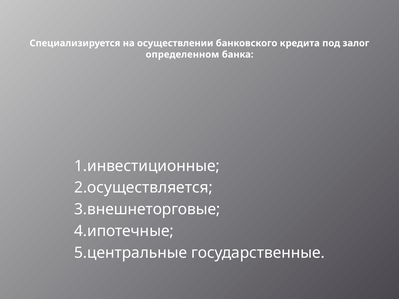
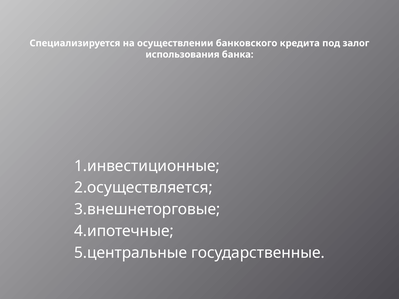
определенном: определенном -> использования
